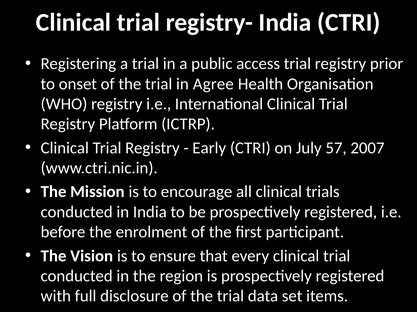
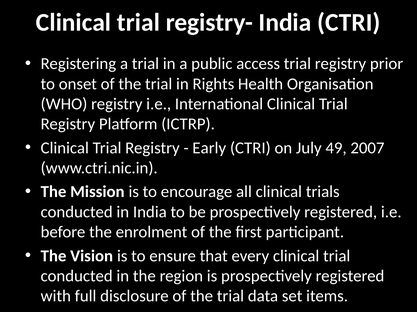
Agree: Agree -> Rights
57: 57 -> 49
